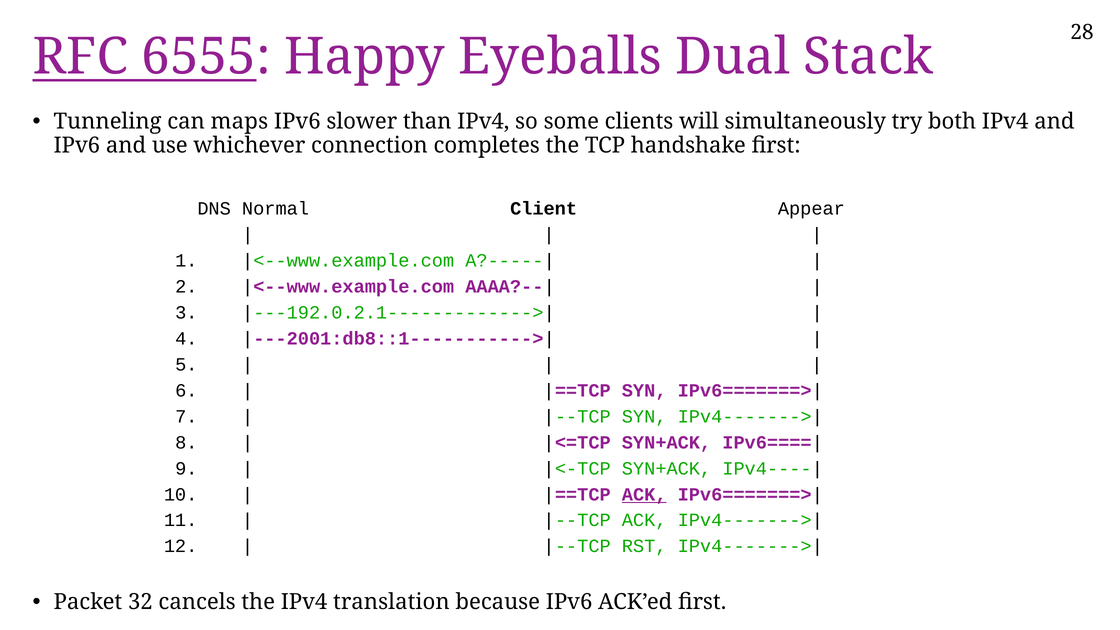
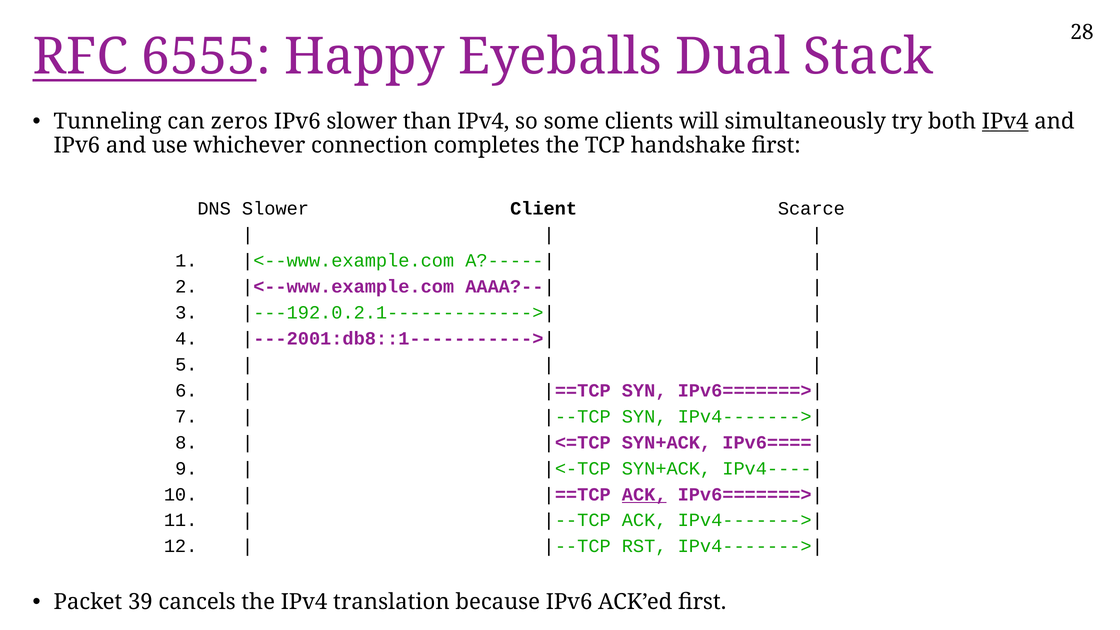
maps: maps -> zeros
IPv4 at (1005, 121) underline: none -> present
DNS Normal: Normal -> Slower
Appear: Appear -> Scarce
32: 32 -> 39
